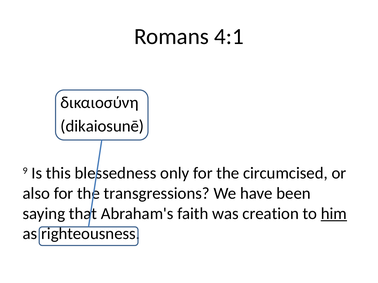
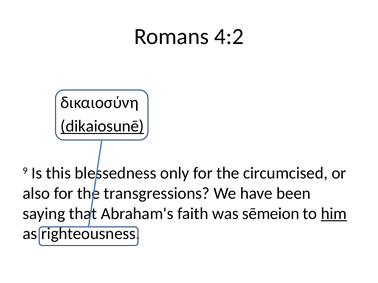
4:1: 4:1 -> 4:2
dikaiosunē underline: none -> present
creation: creation -> sēmeion
